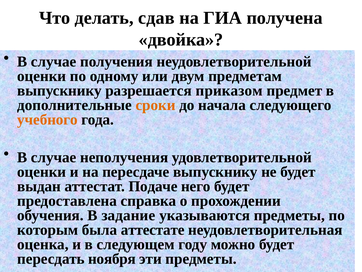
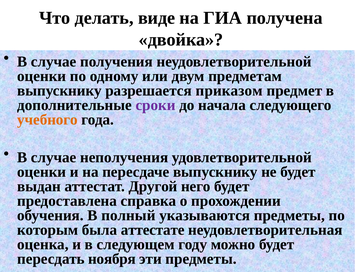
сдав: сдав -> виде
сроки colour: orange -> purple
Подаче: Подаче -> Другой
задание: задание -> полный
